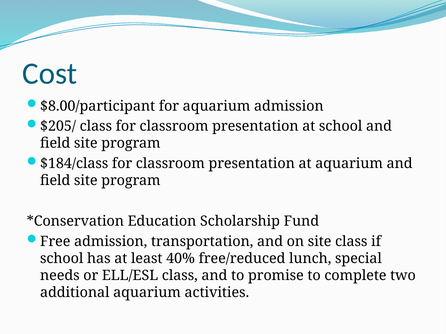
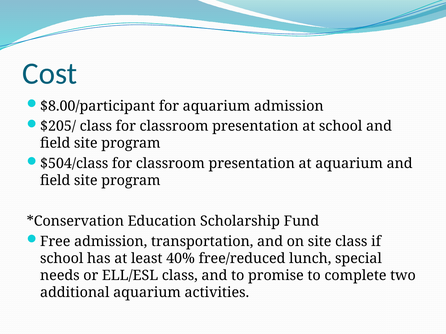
$184/class: $184/class -> $504/class
